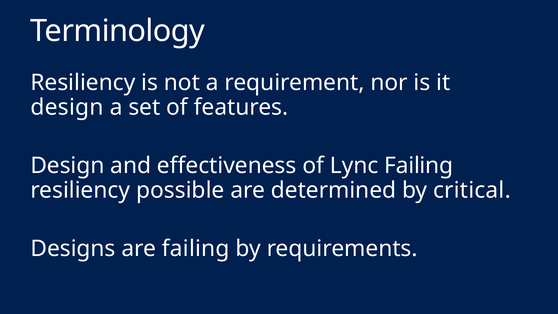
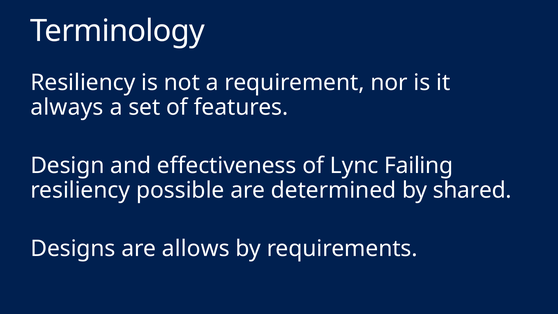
design at (67, 107): design -> always
critical: critical -> shared
are failing: failing -> allows
